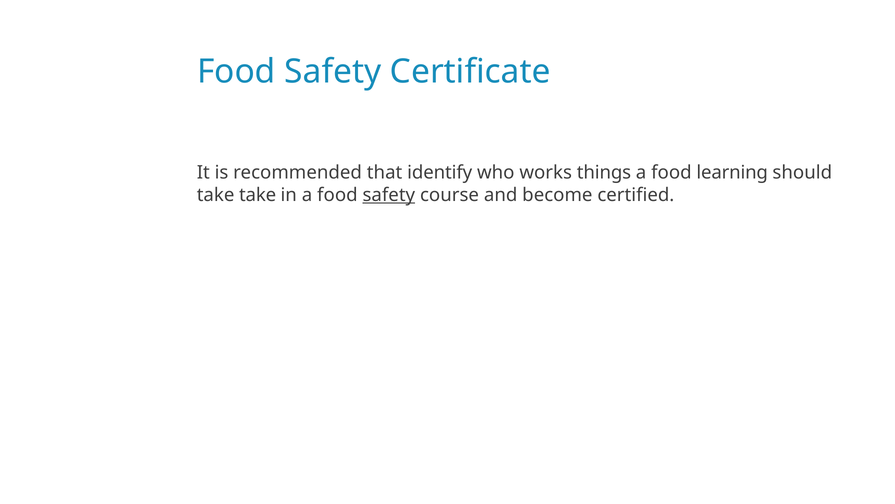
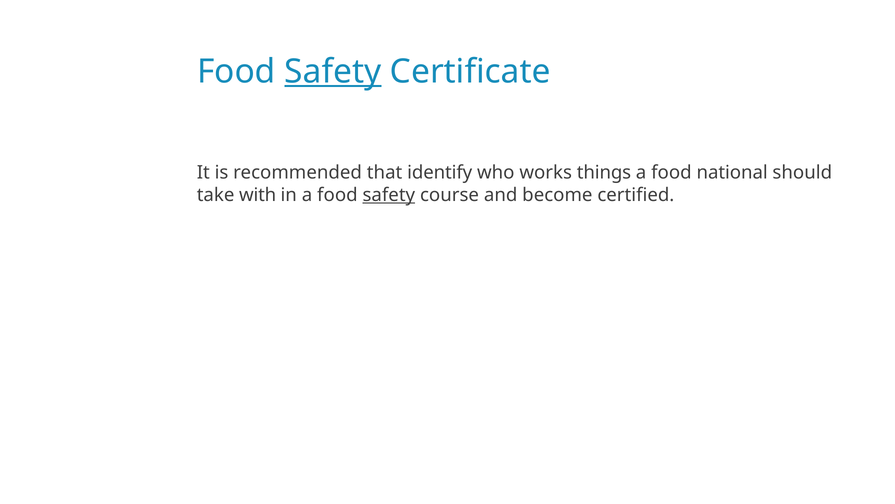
Safety at (333, 72) underline: none -> present
learning: learning -> national
take take: take -> with
